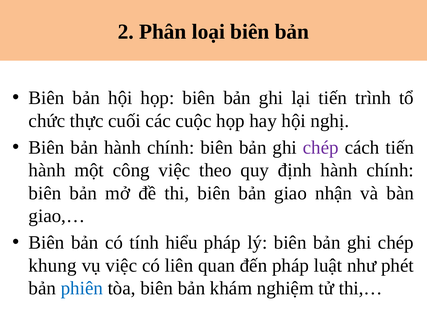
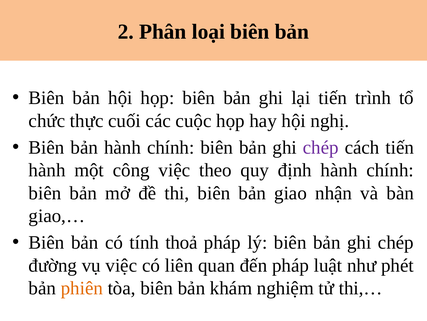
hiểu: hiểu -> thoả
khung: khung -> đường
phiên colour: blue -> orange
